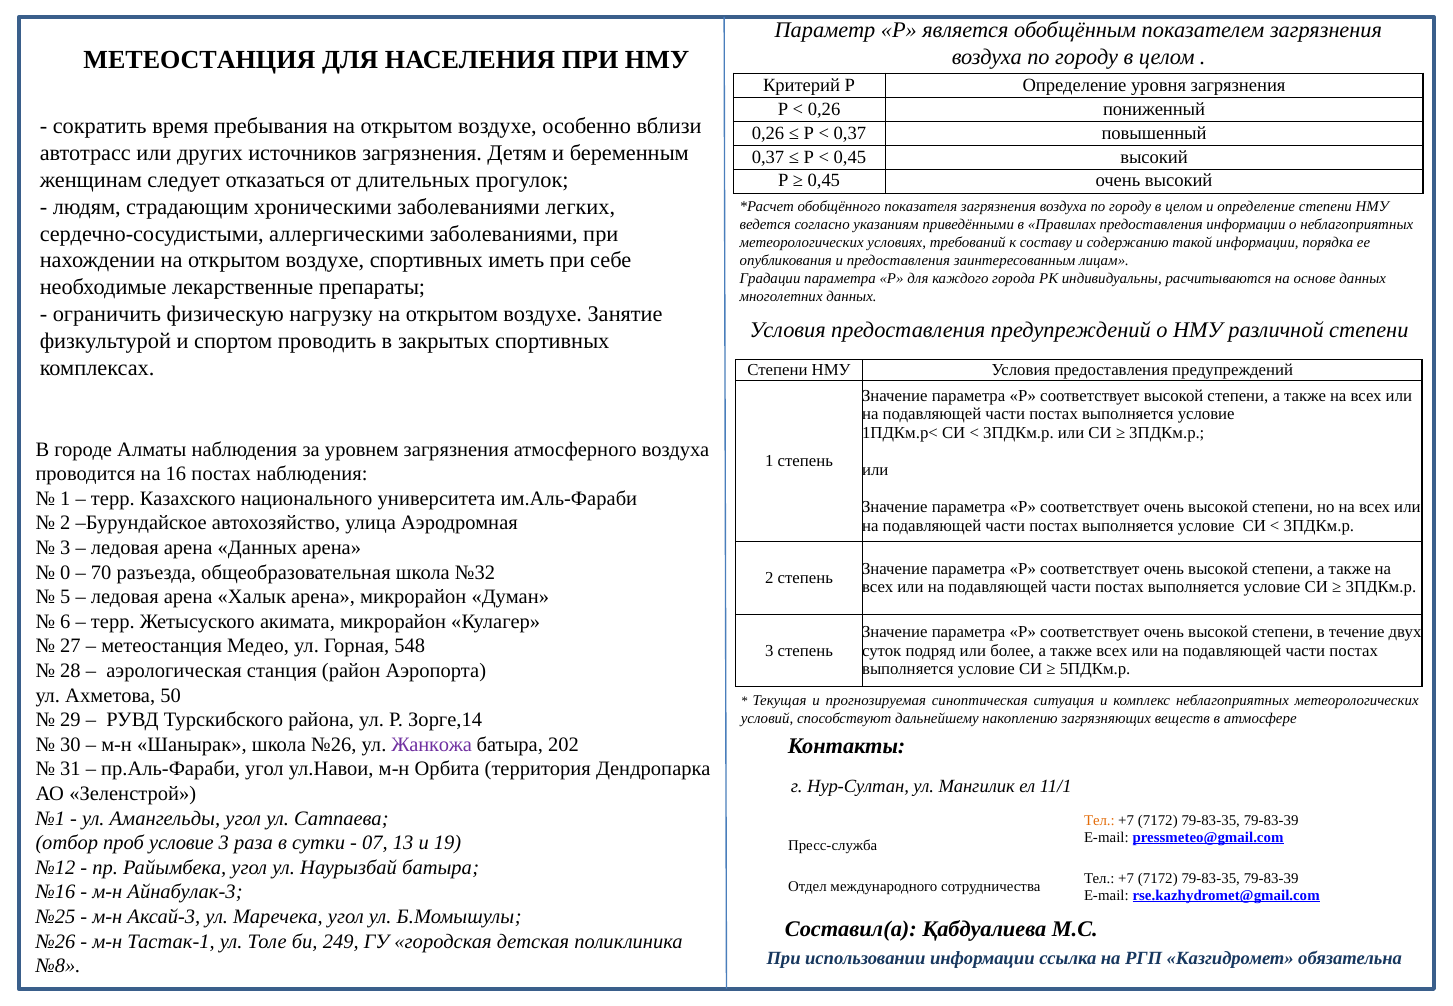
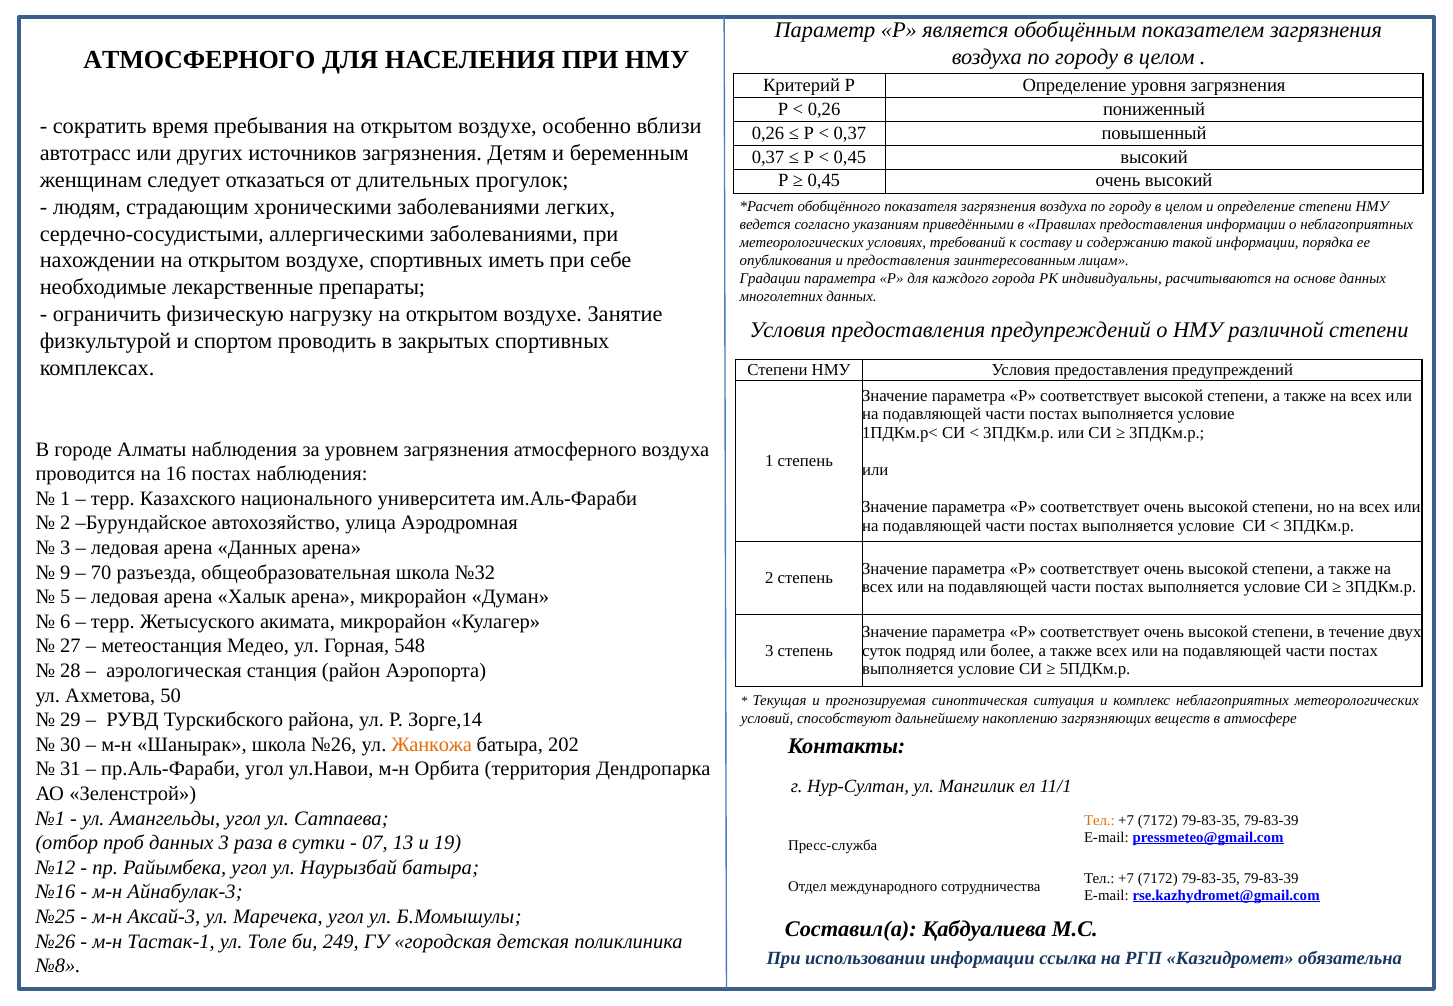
МЕТЕОСТАНЦИЯ at (199, 60): МЕТЕОСТАНЦИЯ -> АТМОСФЕРНОГО
0: 0 -> 9
Жанкожа colour: purple -> orange
проб условие: условие -> данных
